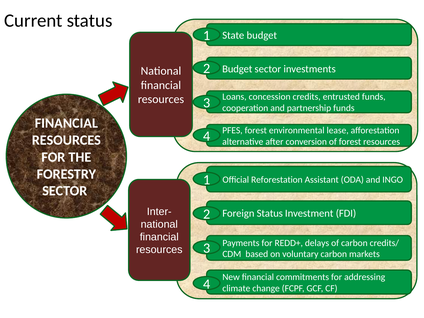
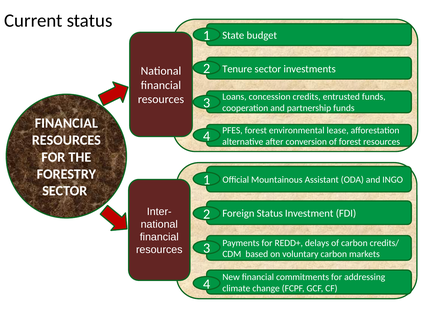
Budget at (237, 69): Budget -> Tenure
Reforestation: Reforestation -> Mountainous
